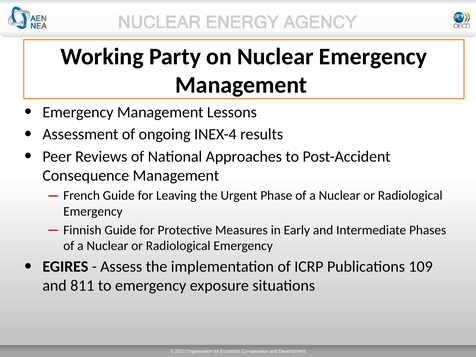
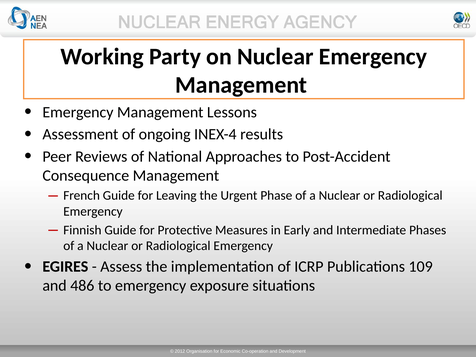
811: 811 -> 486
